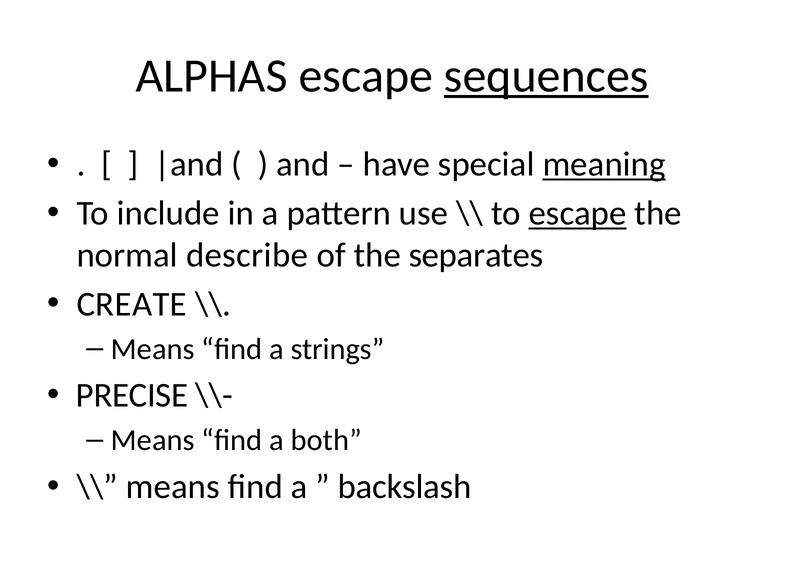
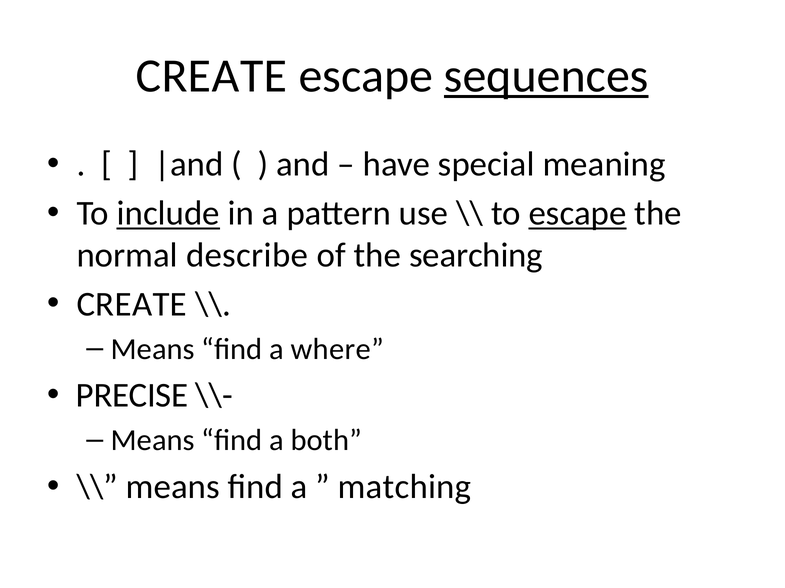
ALPHAS at (212, 76): ALPHAS -> CREATE
meaning underline: present -> none
include underline: none -> present
separates: separates -> searching
strings: strings -> where
backslash: backslash -> matching
